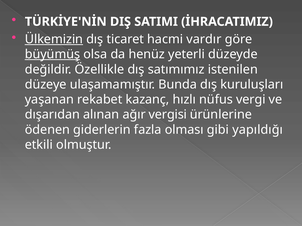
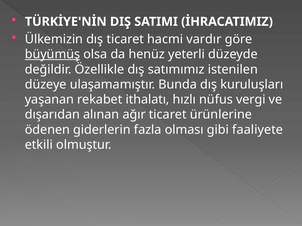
Ülkemizin underline: present -> none
kazanç: kazanç -> ithalatı
ağır vergisi: vergisi -> ticaret
yapıldığı: yapıldığı -> faaliyete
